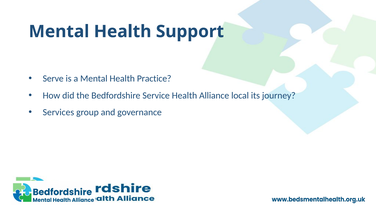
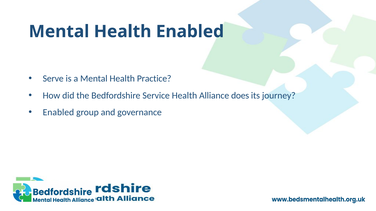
Health Support: Support -> Enabled
local: local -> does
Services at (58, 113): Services -> Enabled
